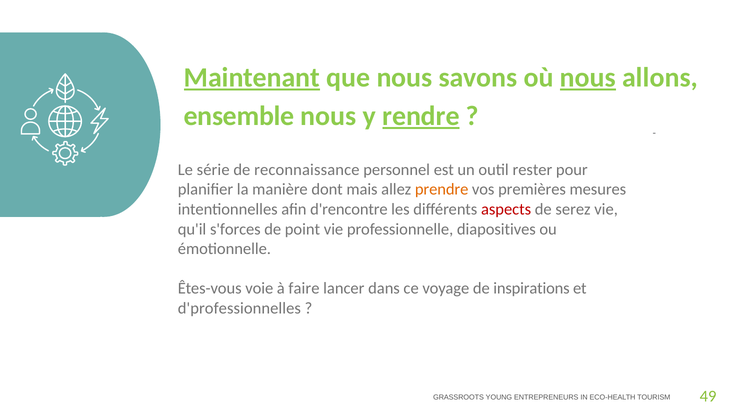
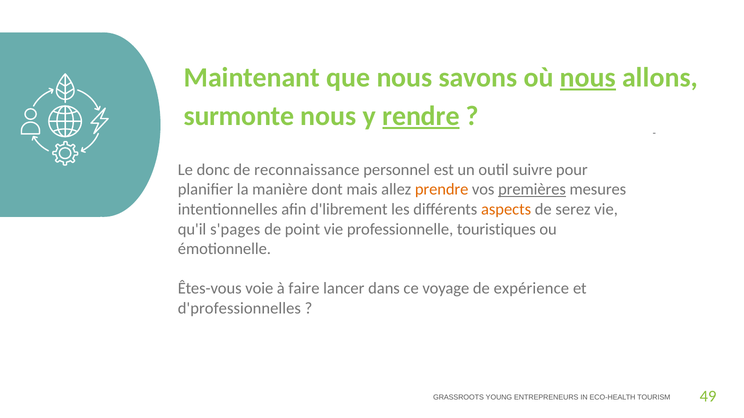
Maintenant underline: present -> none
ensemble: ensemble -> surmonte
série: série -> donc
rester: rester -> suivre
premières underline: none -> present
d'rencontre: d'rencontre -> d'librement
aspects colour: red -> orange
s'forces: s'forces -> s'pages
diapositives: diapositives -> touristiques
inspirations: inspirations -> expérience
